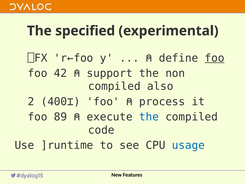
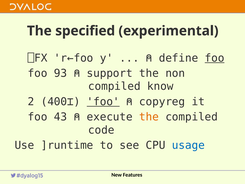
42: 42 -> 93
also: also -> know
foo at (103, 102) underline: none -> present
process: process -> copyreg
89: 89 -> 43
the at (149, 117) colour: blue -> orange
